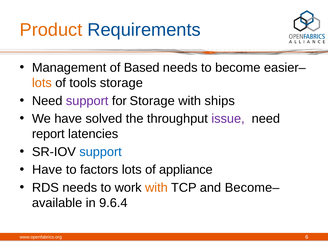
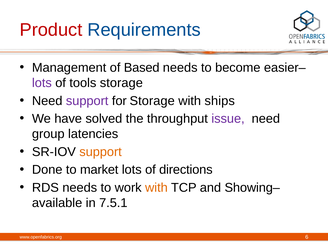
Product colour: orange -> red
lots at (42, 83) colour: orange -> purple
report: report -> group
support at (101, 152) colour: blue -> orange
Have at (47, 170): Have -> Done
factors: factors -> market
appliance: appliance -> directions
Become–: Become– -> Showing–
9.6.4: 9.6.4 -> 7.5.1
